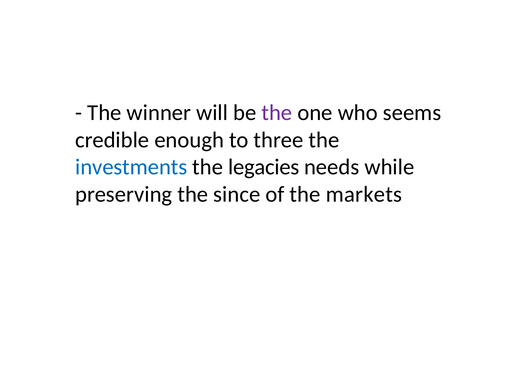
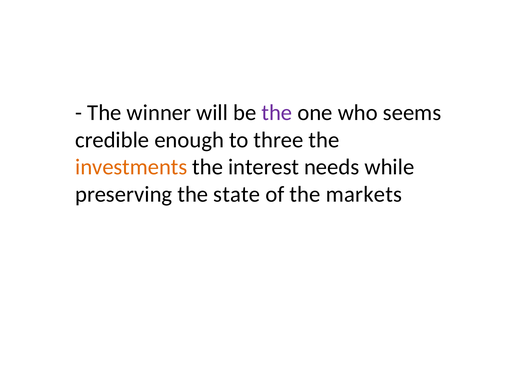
investments colour: blue -> orange
legacies: legacies -> interest
since: since -> state
